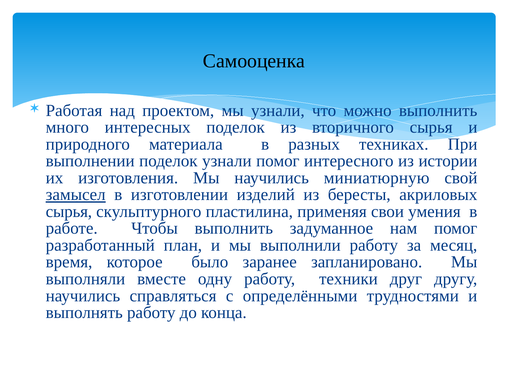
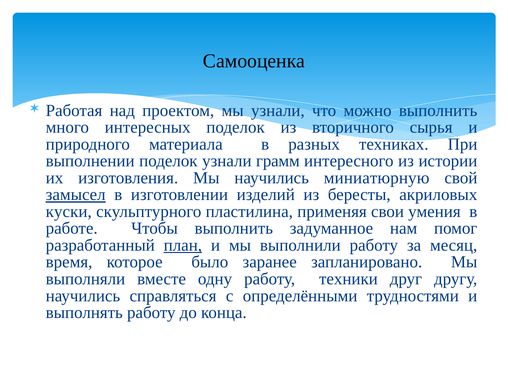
узнали помог: помог -> грамм
сырья at (69, 212): сырья -> куски
план underline: none -> present
